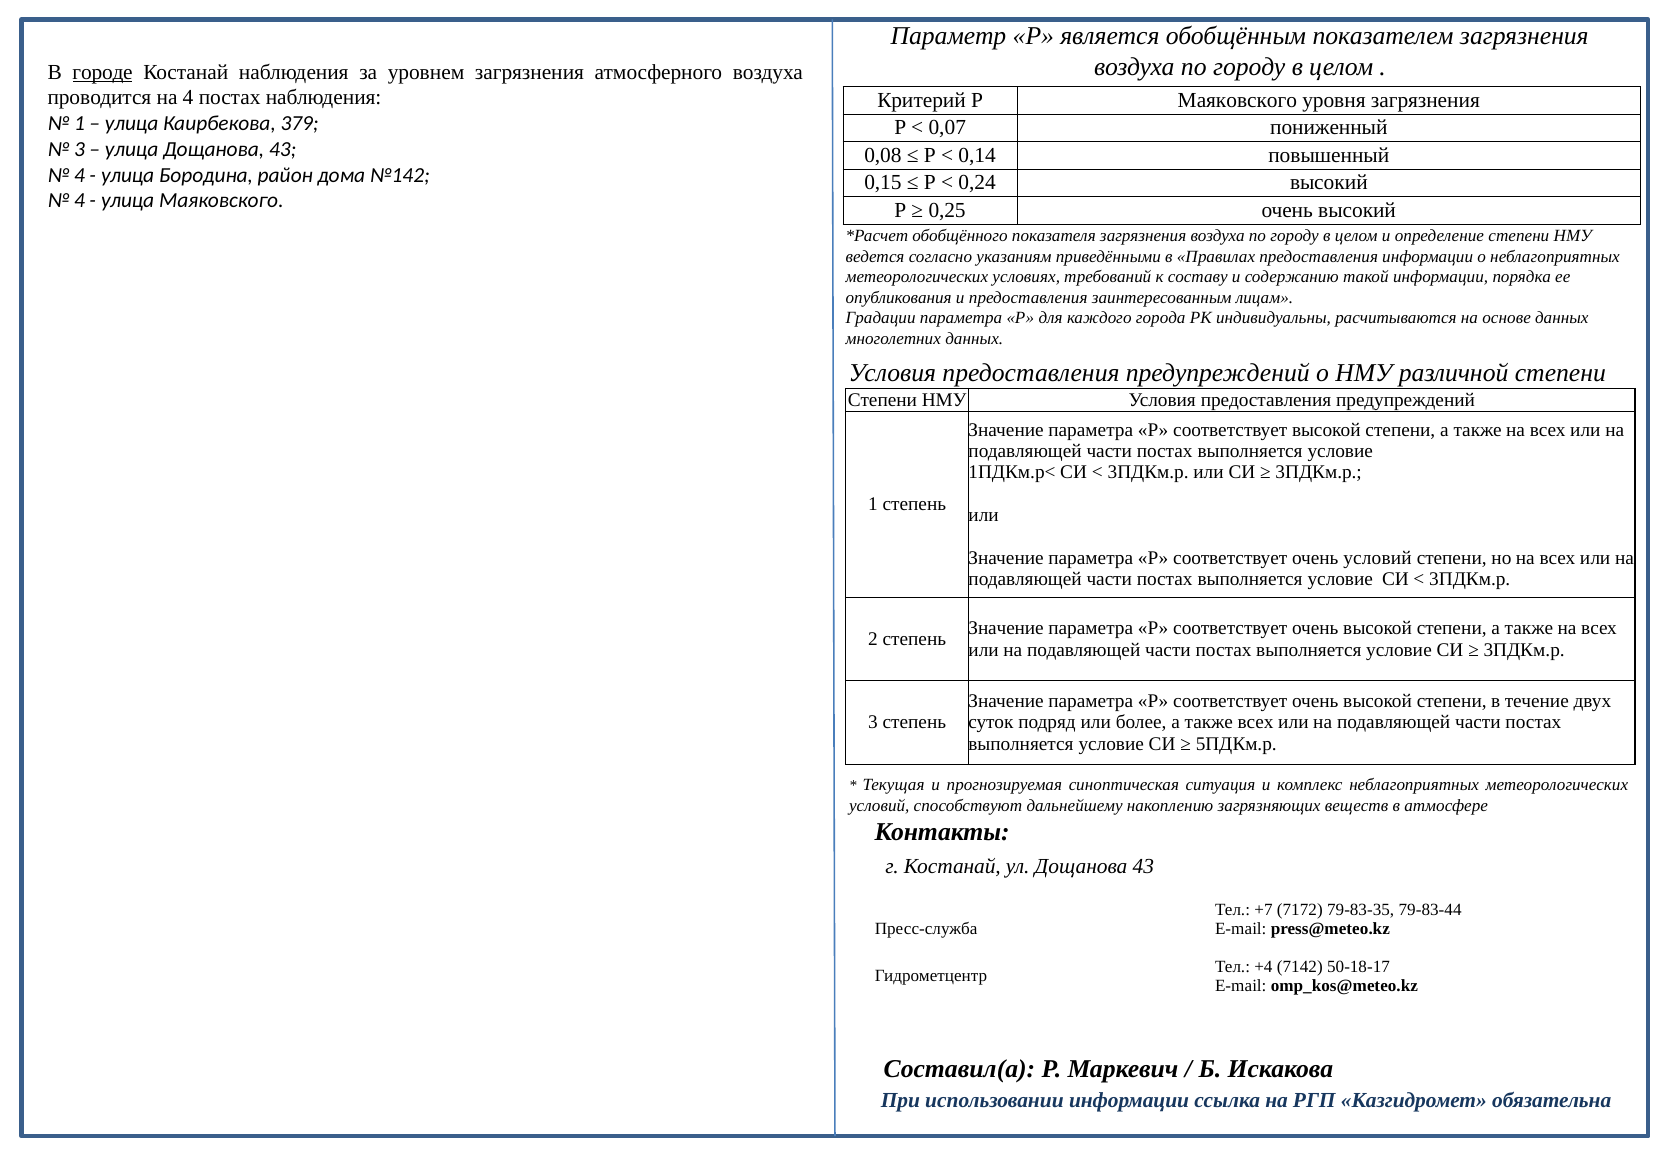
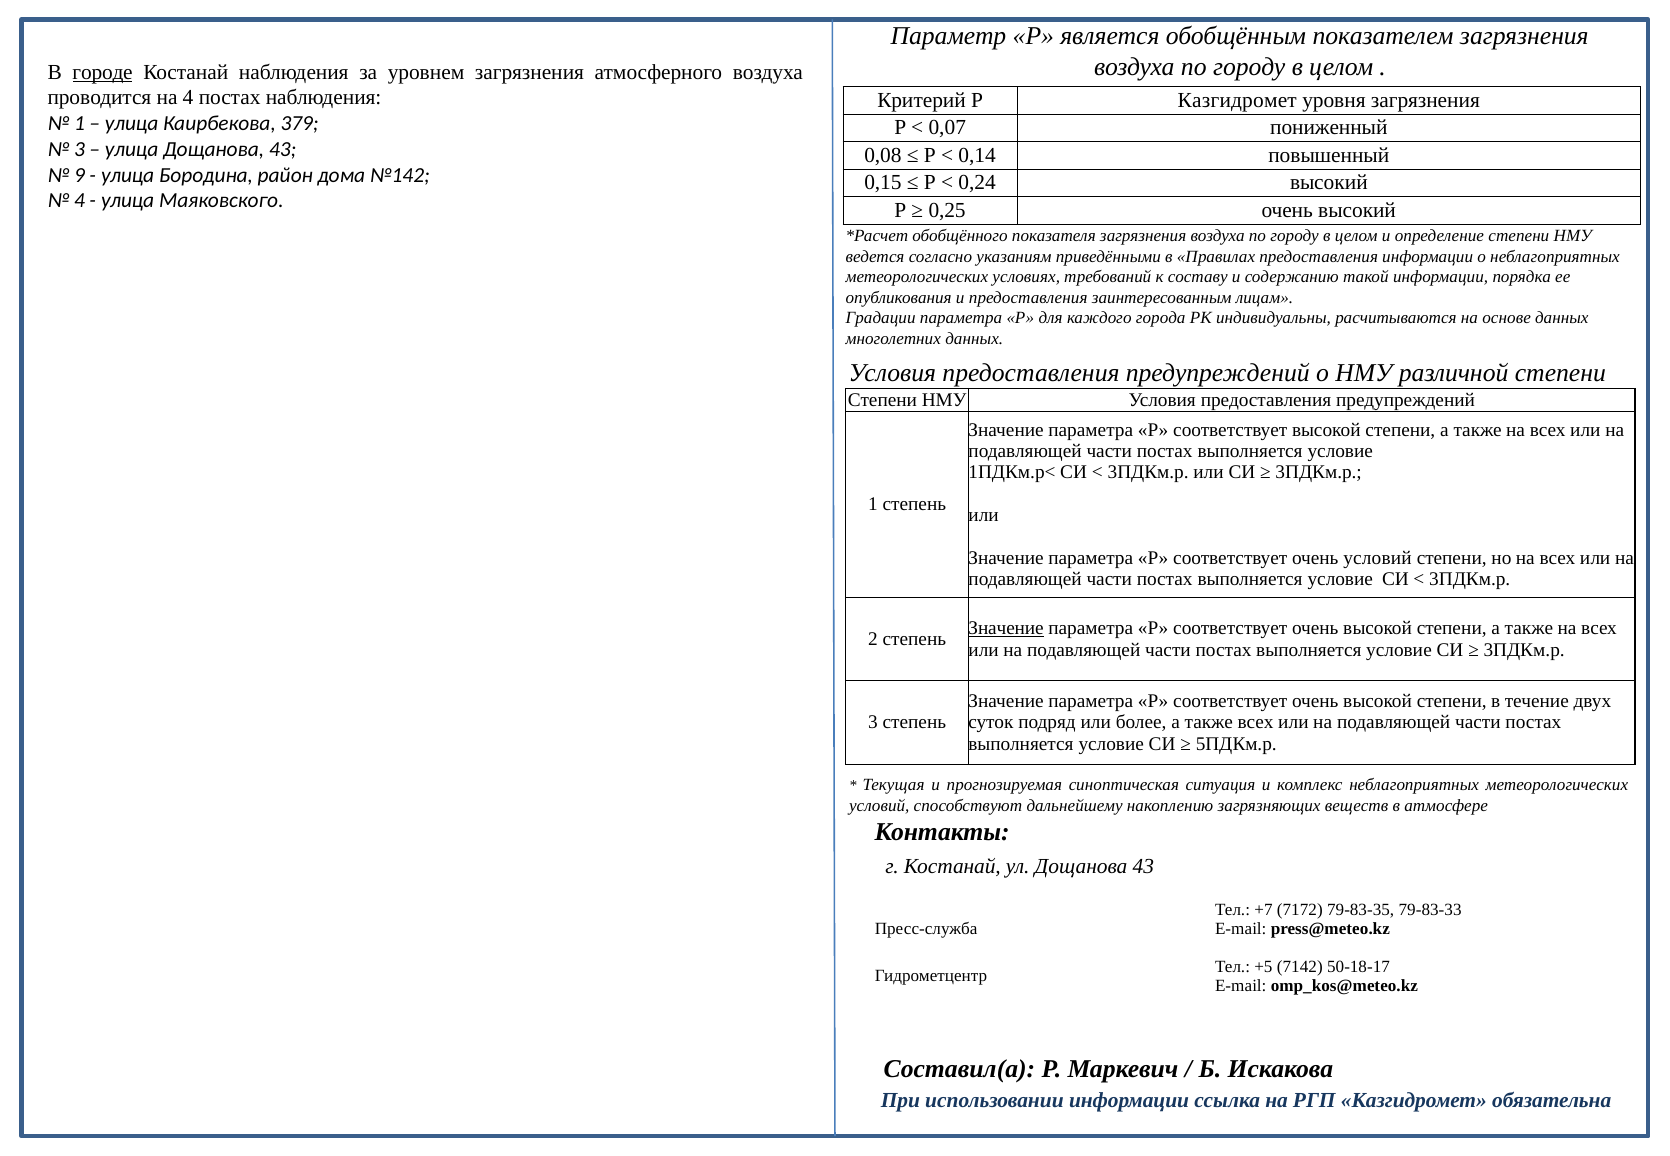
Р Маяковского: Маяковского -> Казгидромет
4 at (79, 175): 4 -> 9
Значение at (1006, 628) underline: none -> present
79-83-44: 79-83-44 -> 79-83-33
+4: +4 -> +5
